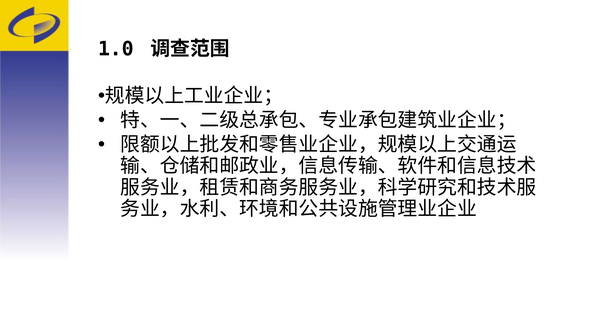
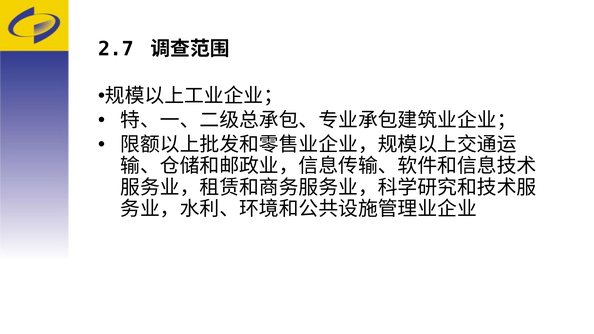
1.0: 1.0 -> 2.7
